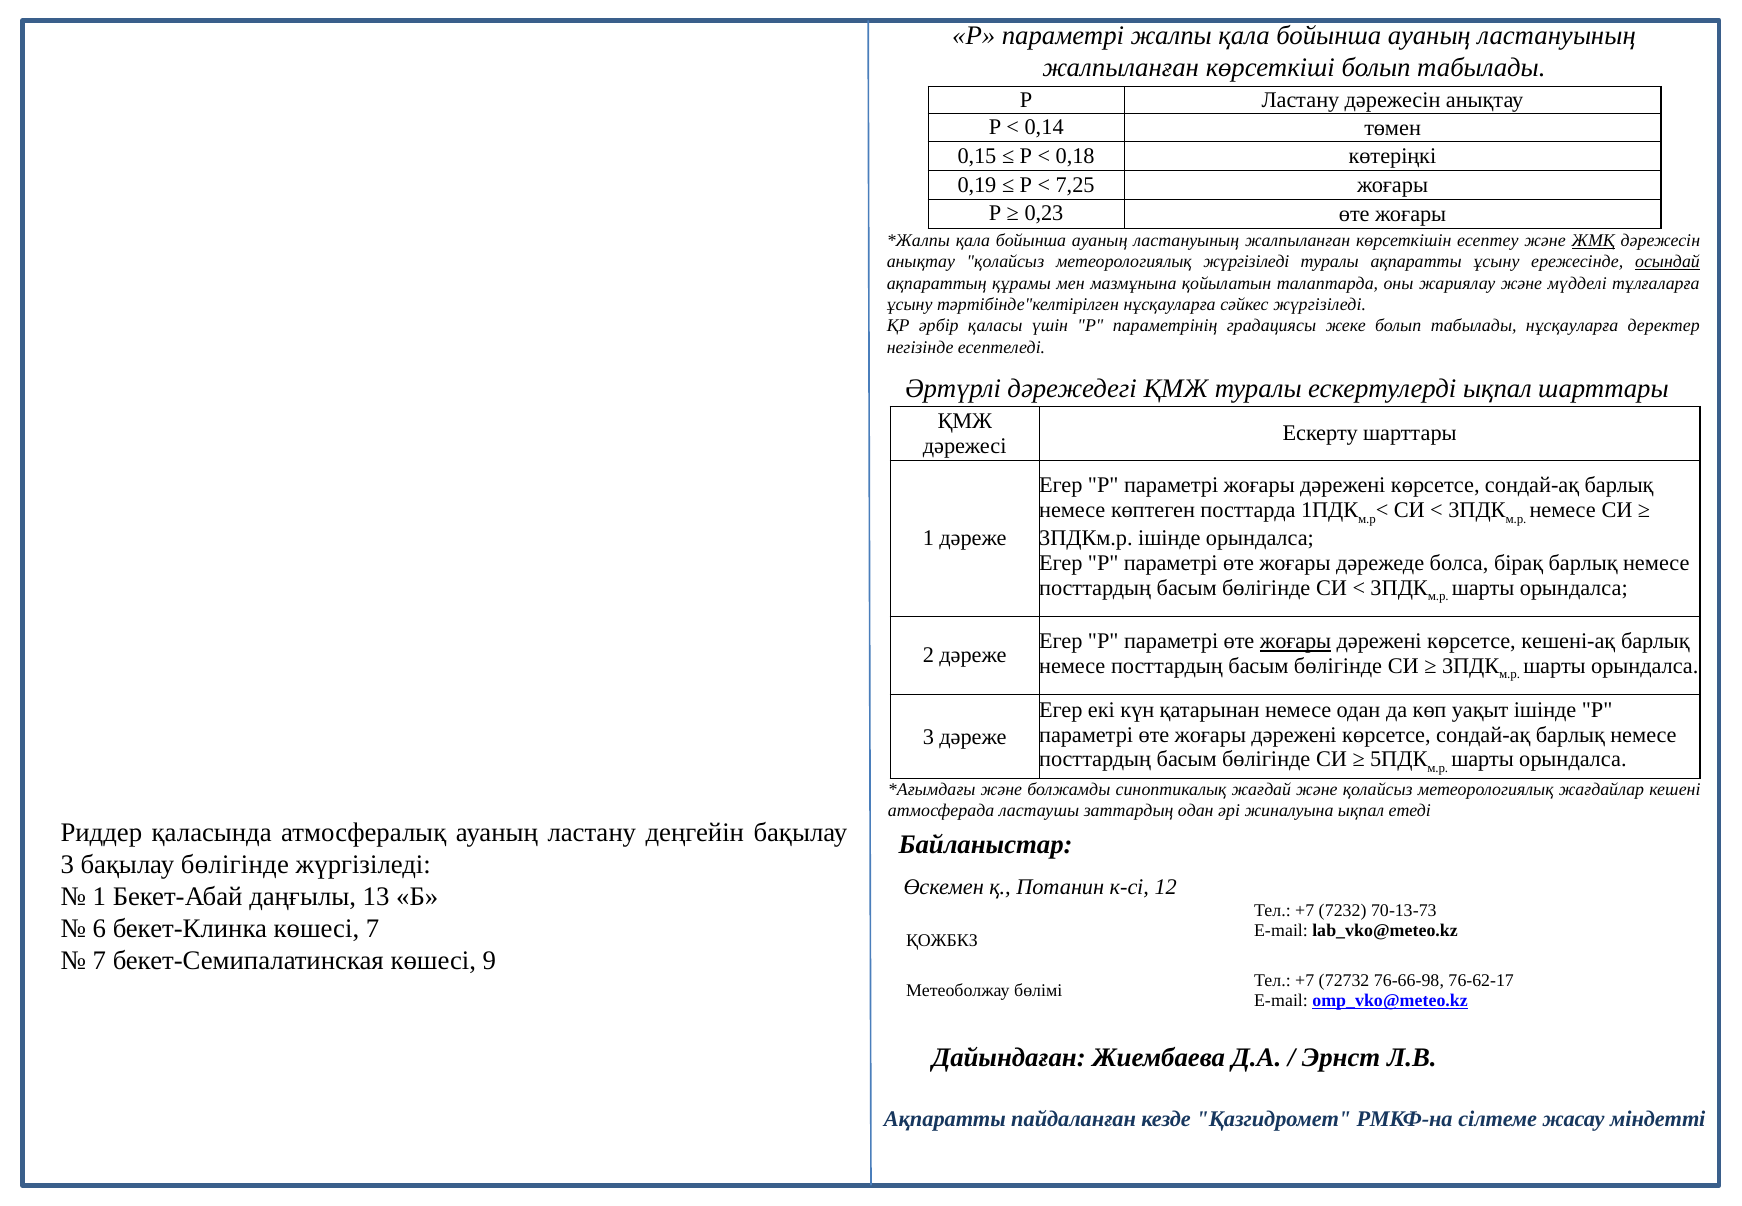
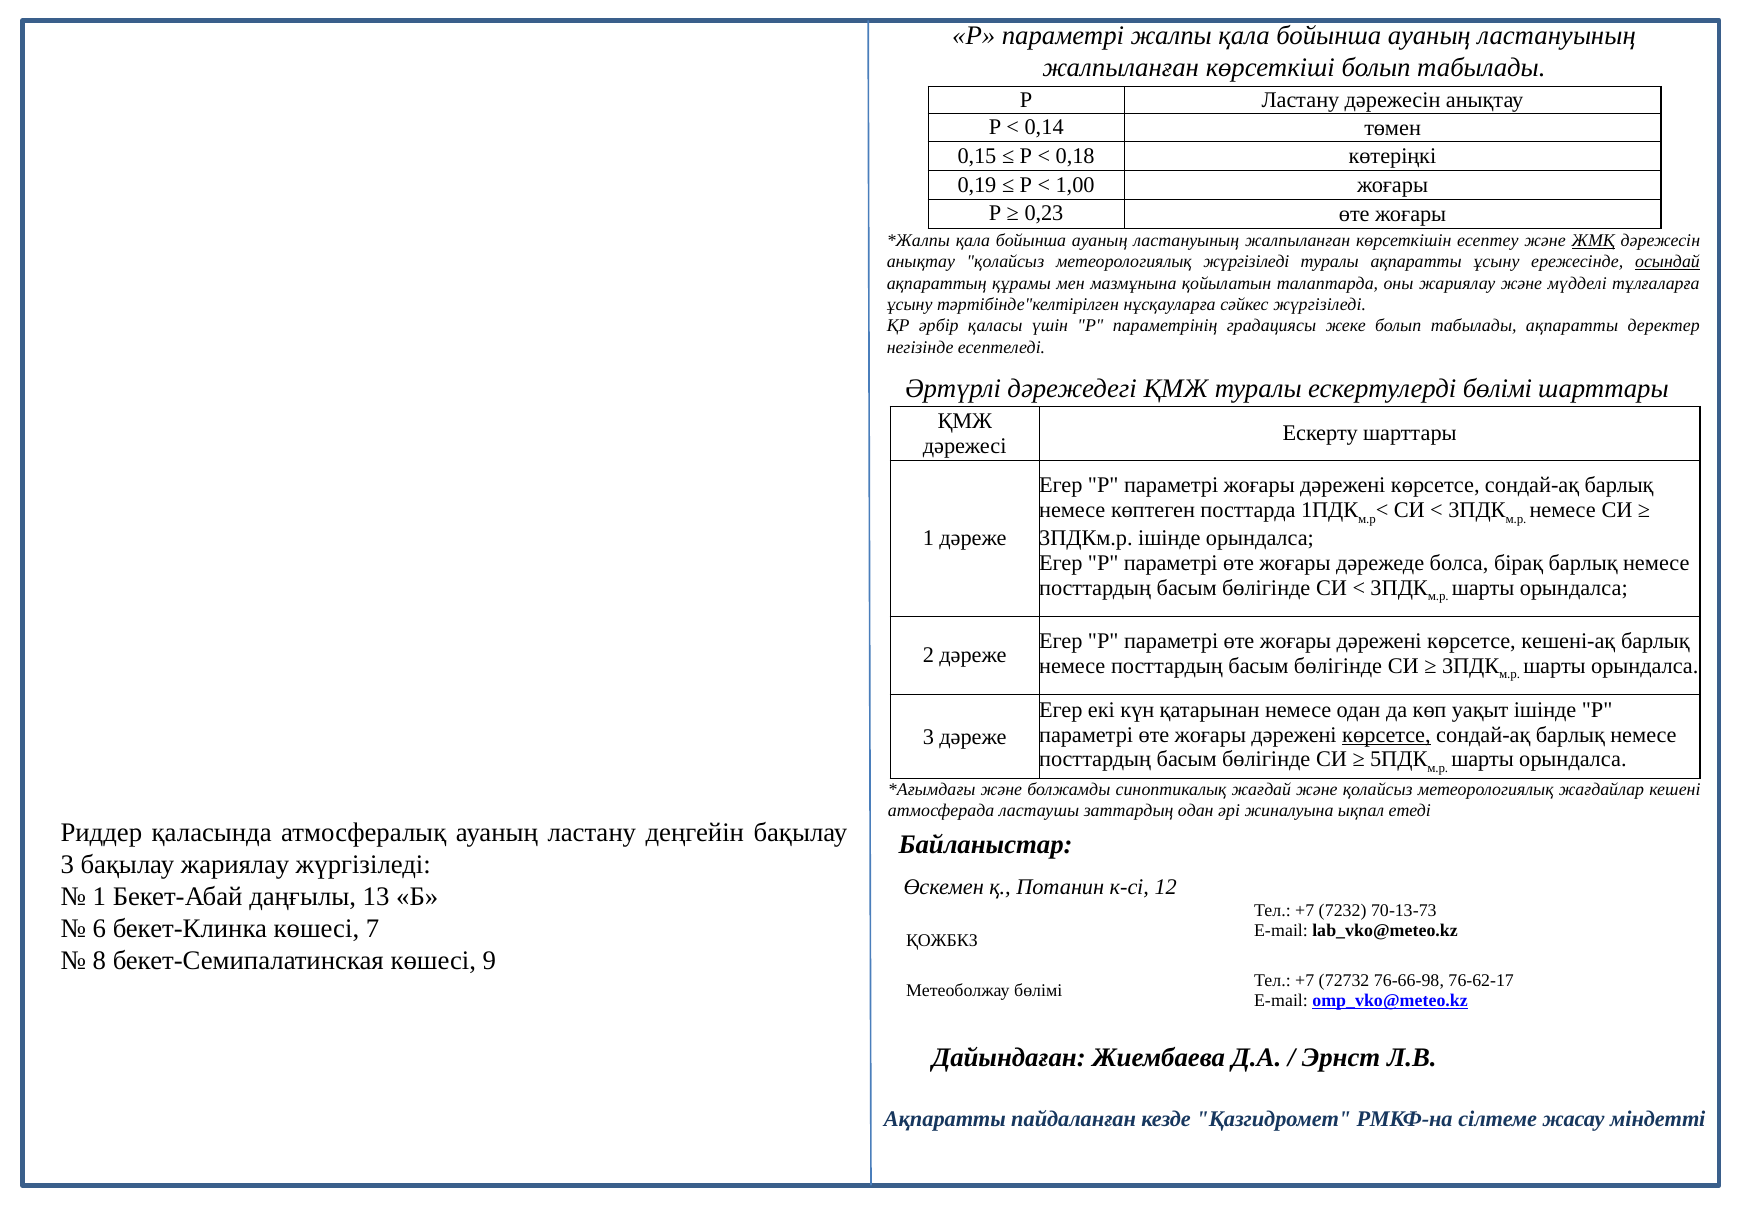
7,25: 7,25 -> 1,00
табылады нұсқауларға: нұсқауларға -> ақпаратты
ескертулерді ықпал: ықпал -> бөлімі
жоғары at (1296, 641) underline: present -> none
көрсетсе at (1386, 735) underline: none -> present
бақылау бөлігінде: бөлігінде -> жариялау
7 at (99, 961): 7 -> 8
